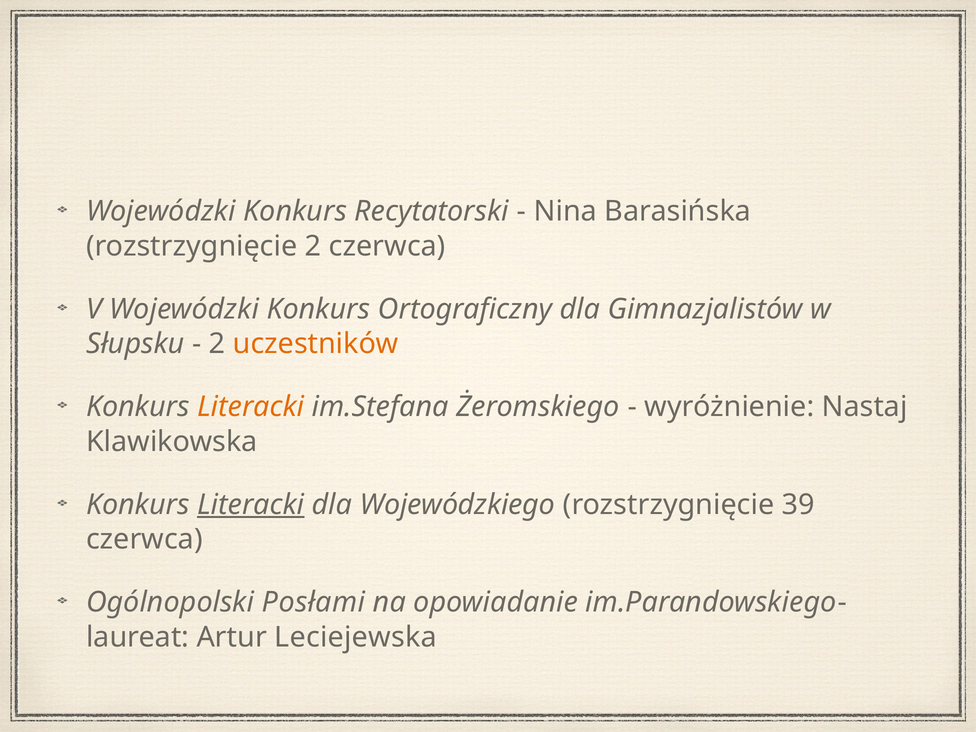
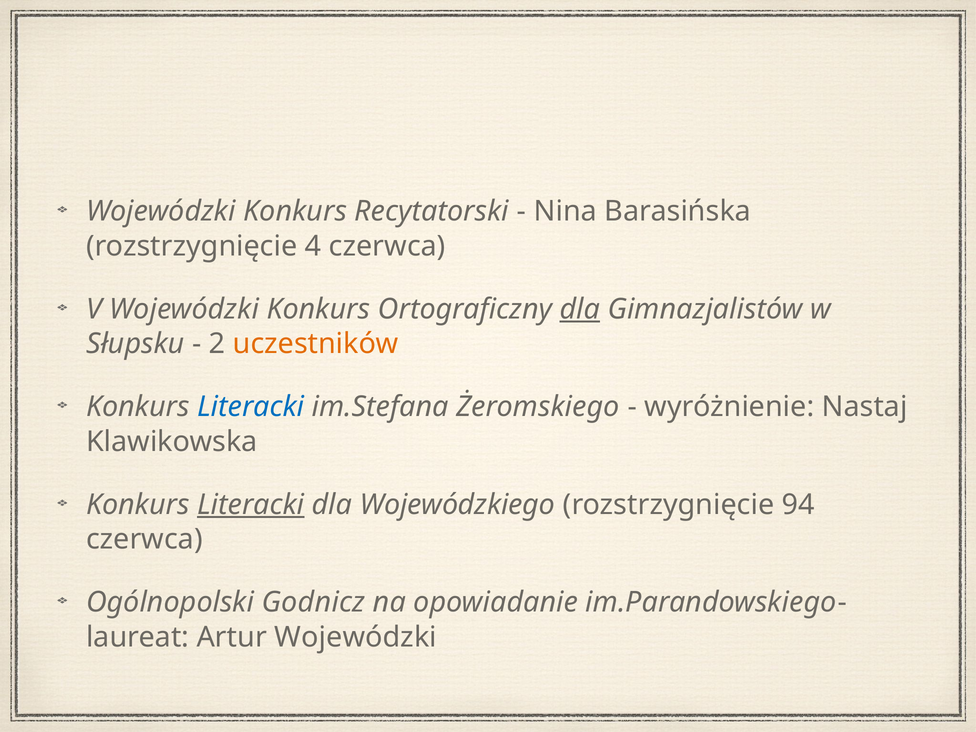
rozstrzygnięcie 2: 2 -> 4
dla at (580, 309) underline: none -> present
Literacki at (251, 407) colour: orange -> blue
39: 39 -> 94
Posłami: Posłami -> Godnicz
Artur Leciejewska: Leciejewska -> Wojewódzki
